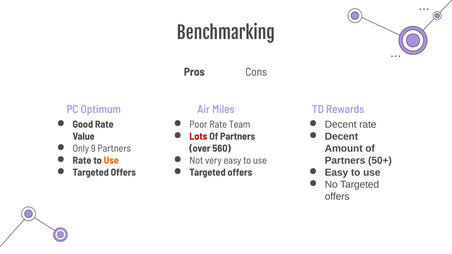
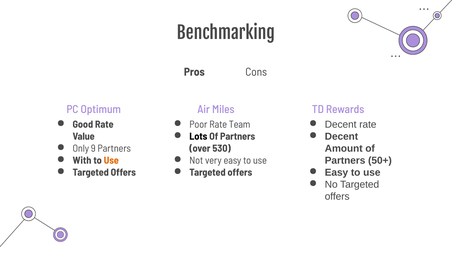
Lots colour: red -> black
560: 560 -> 530
Rate at (82, 161): Rate -> With
